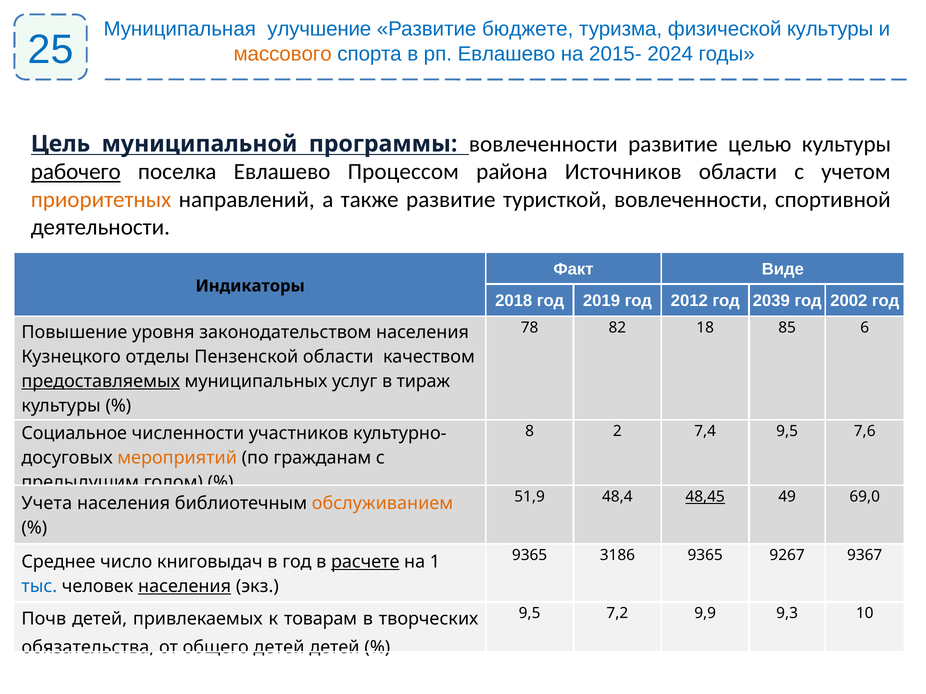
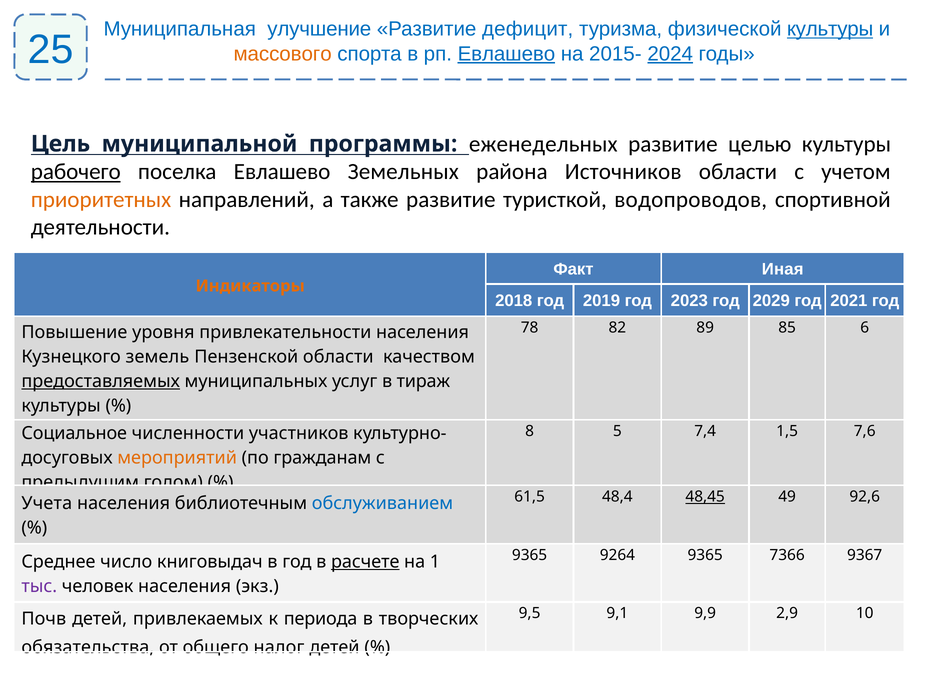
бюджете: бюджете -> дефицит
культуры at (830, 29) underline: none -> present
Евлашево at (506, 54) underline: none -> present
2024 underline: none -> present
программы вовлеченности: вовлеченности -> еженедельных
Процессом: Процессом -> Земельных
туристкой вовлеченности: вовлеченности -> водопроводов
Виде: Виде -> Иная
Индикаторы colour: black -> orange
2012: 2012 -> 2023
2039: 2039 -> 2029
2002: 2002 -> 2021
18: 18 -> 89
законодательством: законодательством -> привлекательности
отделы: отделы -> земель
2: 2 -> 5
7,4 9,5: 9,5 -> 1,5
51,9: 51,9 -> 61,5
69,0: 69,0 -> 92,6
обслуживанием colour: orange -> blue
3186: 3186 -> 9264
9267: 9267 -> 7366
тыс colour: blue -> purple
населения at (185, 587) underline: present -> none
7,2: 7,2 -> 9,1
9,3: 9,3 -> 2,9
товарам: товарам -> периода
общего детей: детей -> налог
